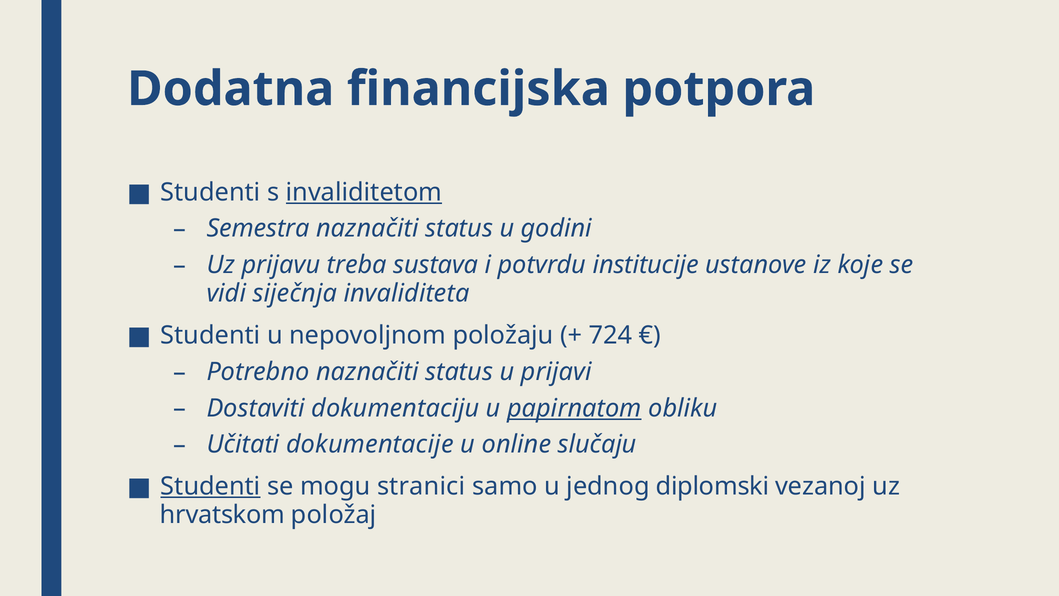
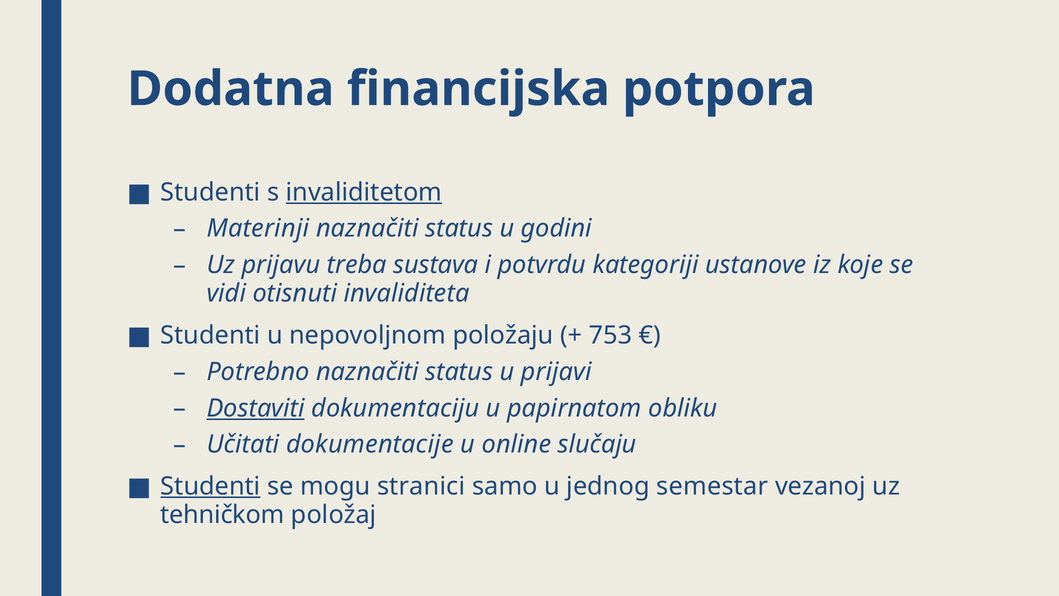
Semestra: Semestra -> Materinji
institucije: institucije -> kategoriji
siječnja: siječnja -> otisnuti
724: 724 -> 753
Dostaviti underline: none -> present
papirnatom underline: present -> none
diplomski: diplomski -> semestar
hrvatskom: hrvatskom -> tehničkom
